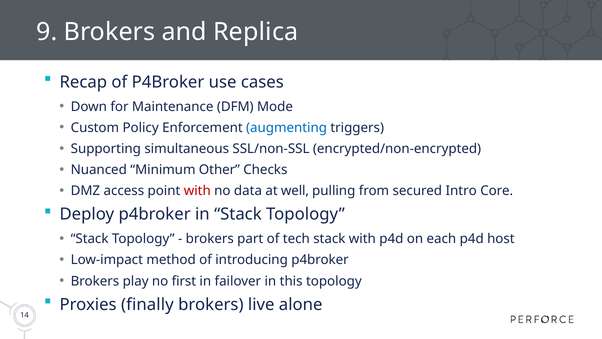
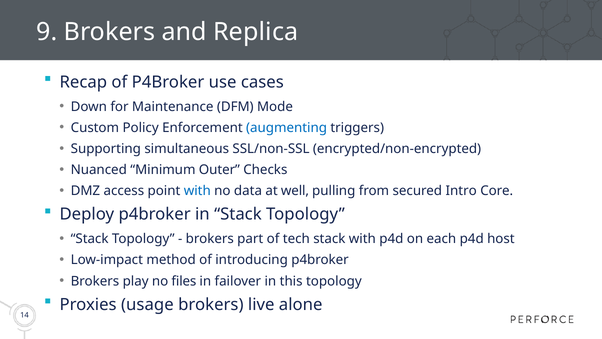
Other: Other -> Outer
with at (197, 191) colour: red -> blue
first: first -> files
finally: finally -> usage
